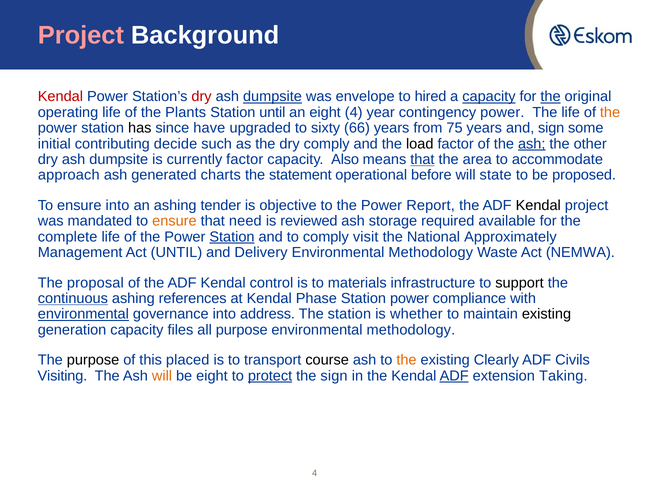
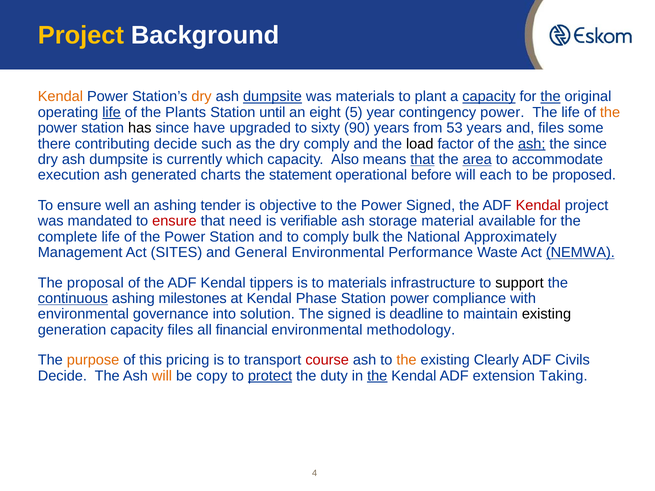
Project at (81, 35) colour: pink -> yellow
Kendal at (60, 97) colour: red -> orange
dry at (202, 97) colour: red -> orange
was envelope: envelope -> materials
hired: hired -> plant
life at (112, 112) underline: none -> present
eight 4: 4 -> 5
66: 66 -> 90
75: 75 -> 53
and sign: sign -> files
initial: initial -> there
the other: other -> since
currently factor: factor -> which
area underline: none -> present
approach: approach -> execution
state: state -> each
ensure into: into -> well
Power Report: Report -> Signed
Kendal at (538, 206) colour: black -> red
ensure at (174, 221) colour: orange -> red
reviewed: reviewed -> verifiable
required: required -> material
Station at (232, 237) underline: present -> none
visit: visit -> bulk
Act UNTIL: UNTIL -> SITES
Delivery: Delivery -> General
Methodology at (431, 253): Methodology -> Performance
NEMWA underline: none -> present
control: control -> tippers
references: references -> milestones
environmental at (83, 314) underline: present -> none
address: address -> solution
The station: station -> signed
whether: whether -> deadline
all purpose: purpose -> financial
purpose at (93, 360) colour: black -> orange
placed: placed -> pricing
course colour: black -> red
Visiting at (62, 376): Visiting -> Decide
be eight: eight -> copy
the sign: sign -> duty
the at (377, 376) underline: none -> present
ADF at (454, 376) underline: present -> none
